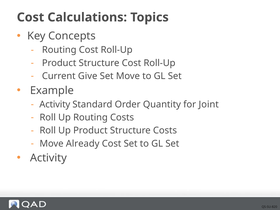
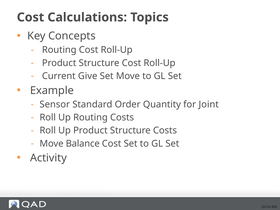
Activity at (55, 104): Activity -> Sensor
Already: Already -> Balance
